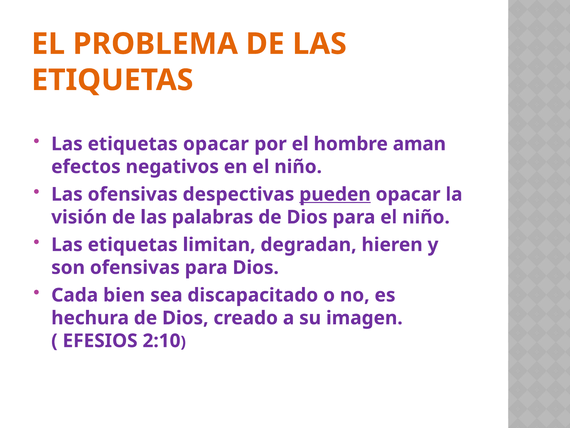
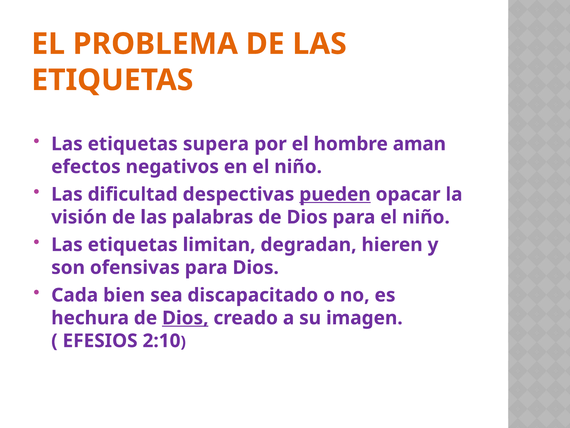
etiquetas opacar: opacar -> supera
Las ofensivas: ofensivas -> dificultad
Dios at (185, 318) underline: none -> present
